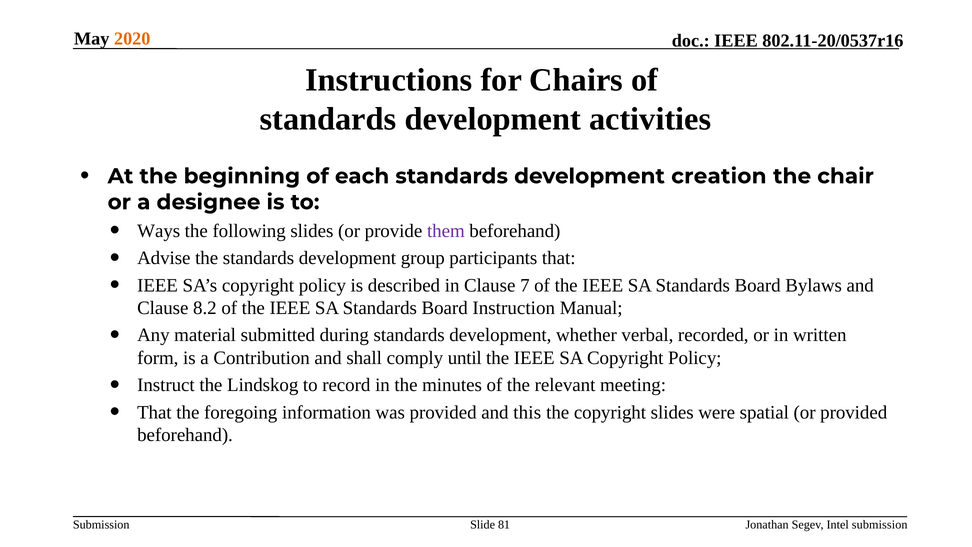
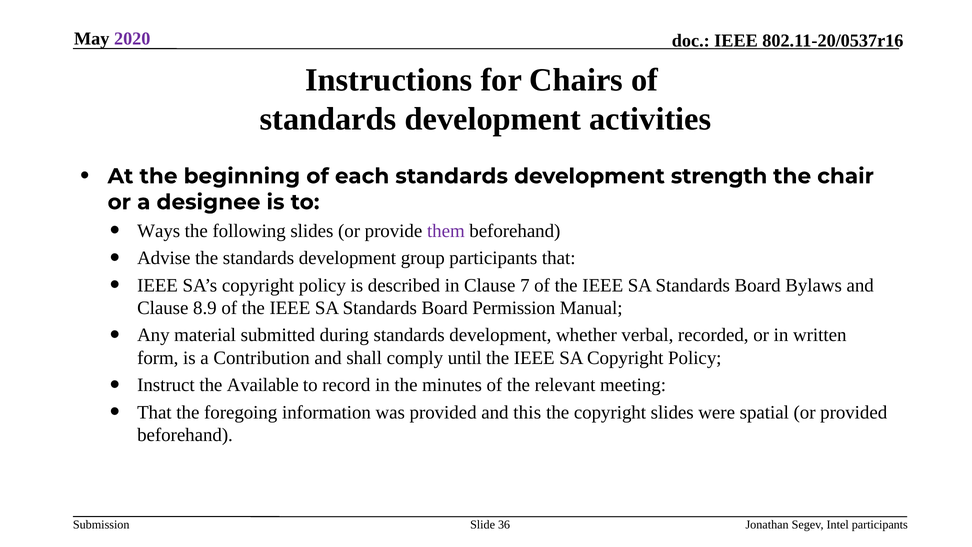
2020 colour: orange -> purple
creation: creation -> strength
8.2: 8.2 -> 8.9
Instruction: Instruction -> Permission
Lindskog: Lindskog -> Available
81: 81 -> 36
Intel submission: submission -> participants
